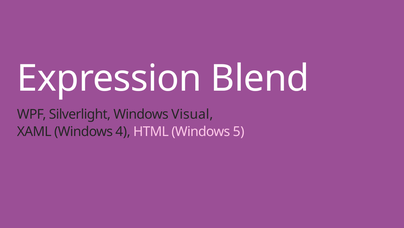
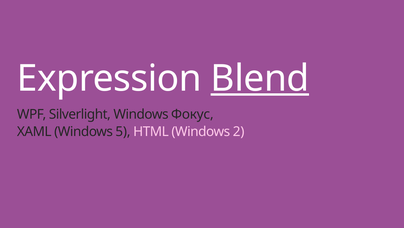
Blend underline: none -> present
Visual: Visual -> Фокус
4: 4 -> 5
5: 5 -> 2
